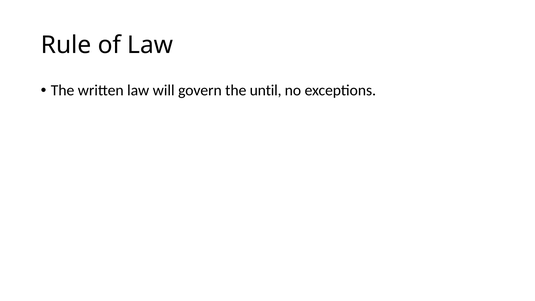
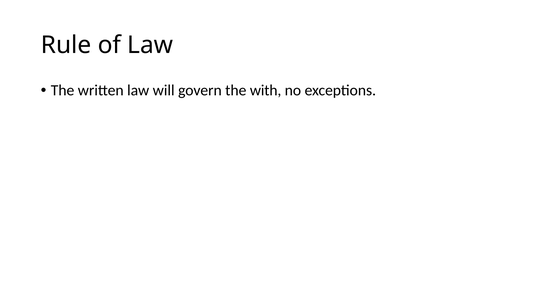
until: until -> with
